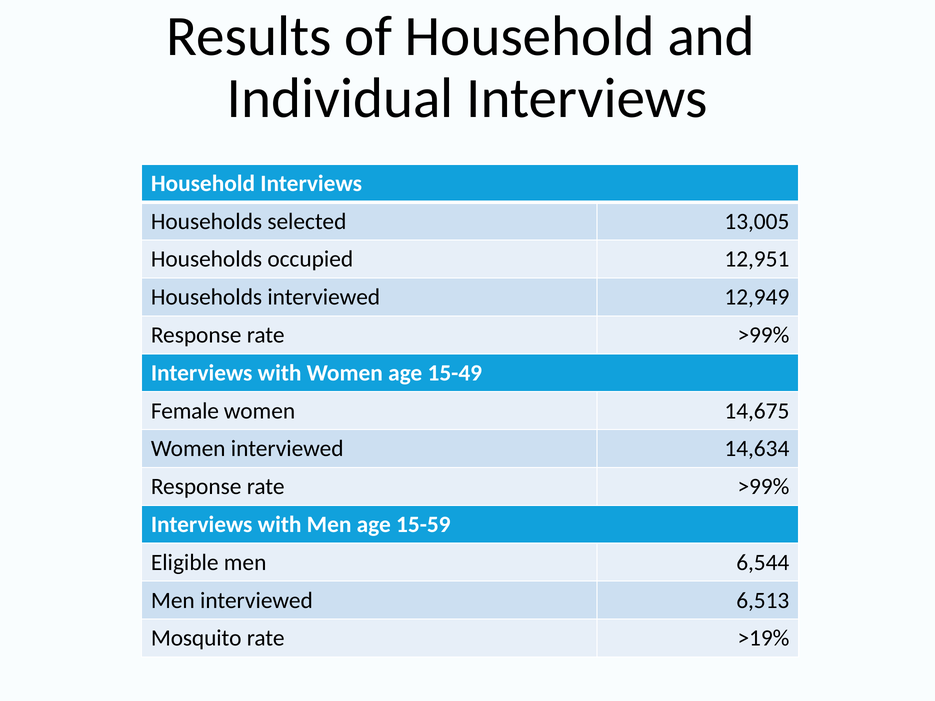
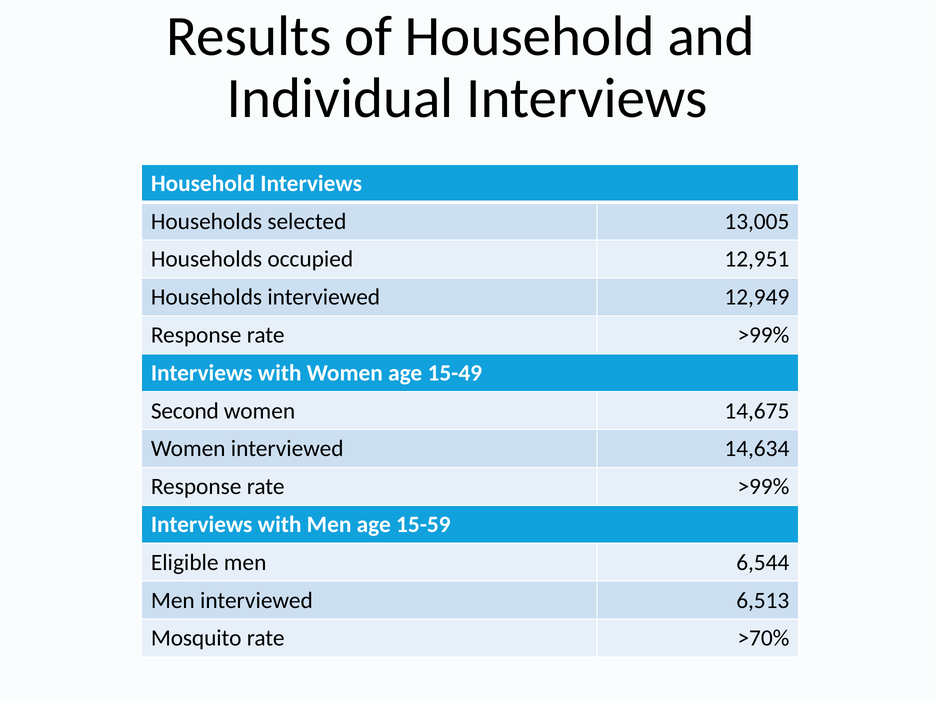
Female: Female -> Second
>19%: >19% -> >70%
